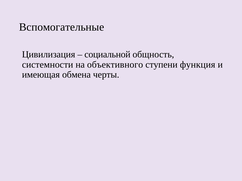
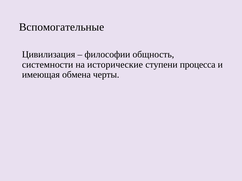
социальной: социальной -> философии
объективного: объективного -> исторические
функция: функция -> процесса
